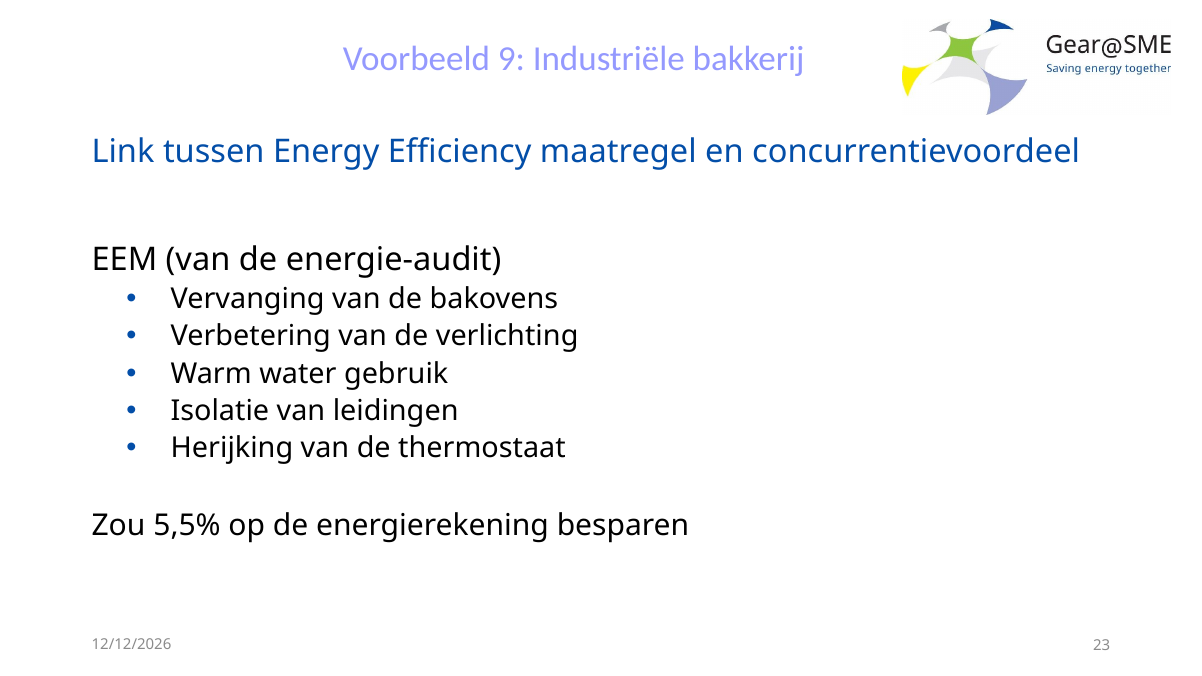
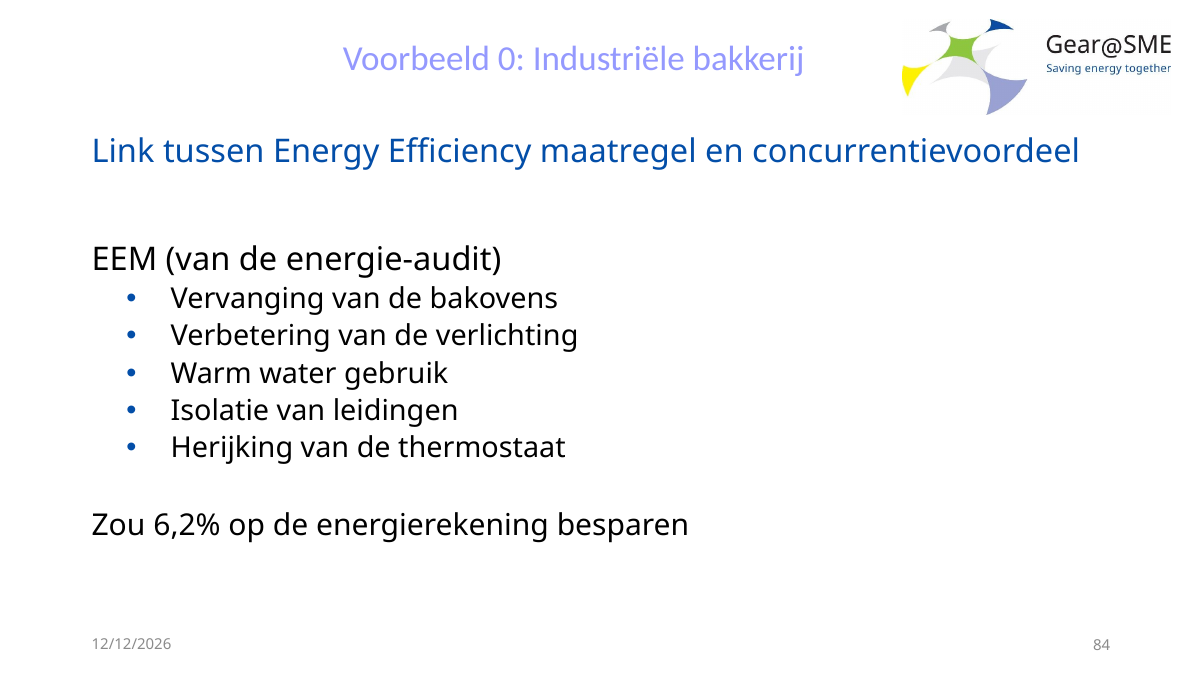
9: 9 -> 0
5,5%: 5,5% -> 6,2%
23: 23 -> 84
